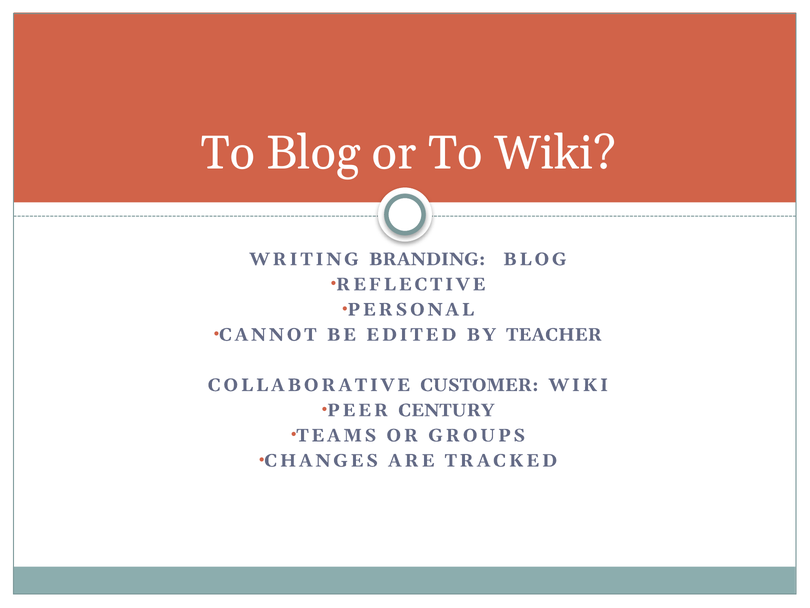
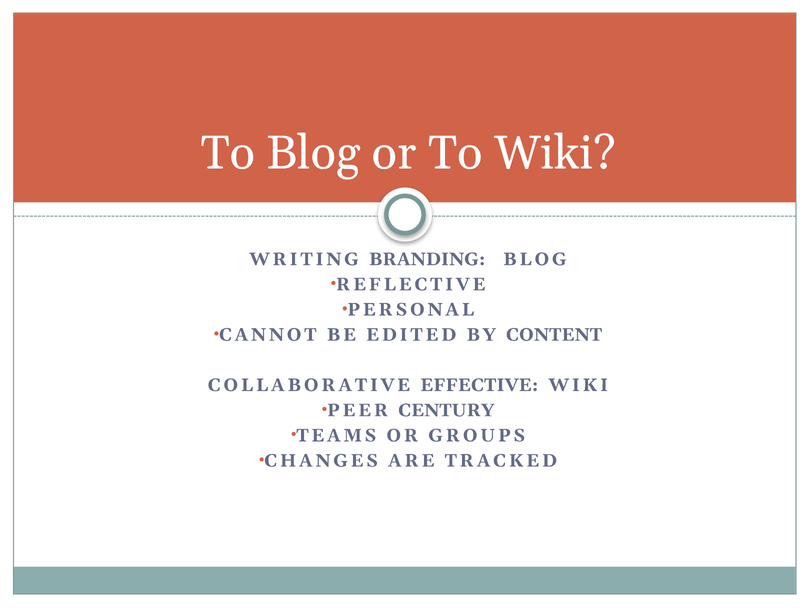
TEACHER: TEACHER -> CONTENT
CUSTOMER: CUSTOMER -> EFFECTIVE
